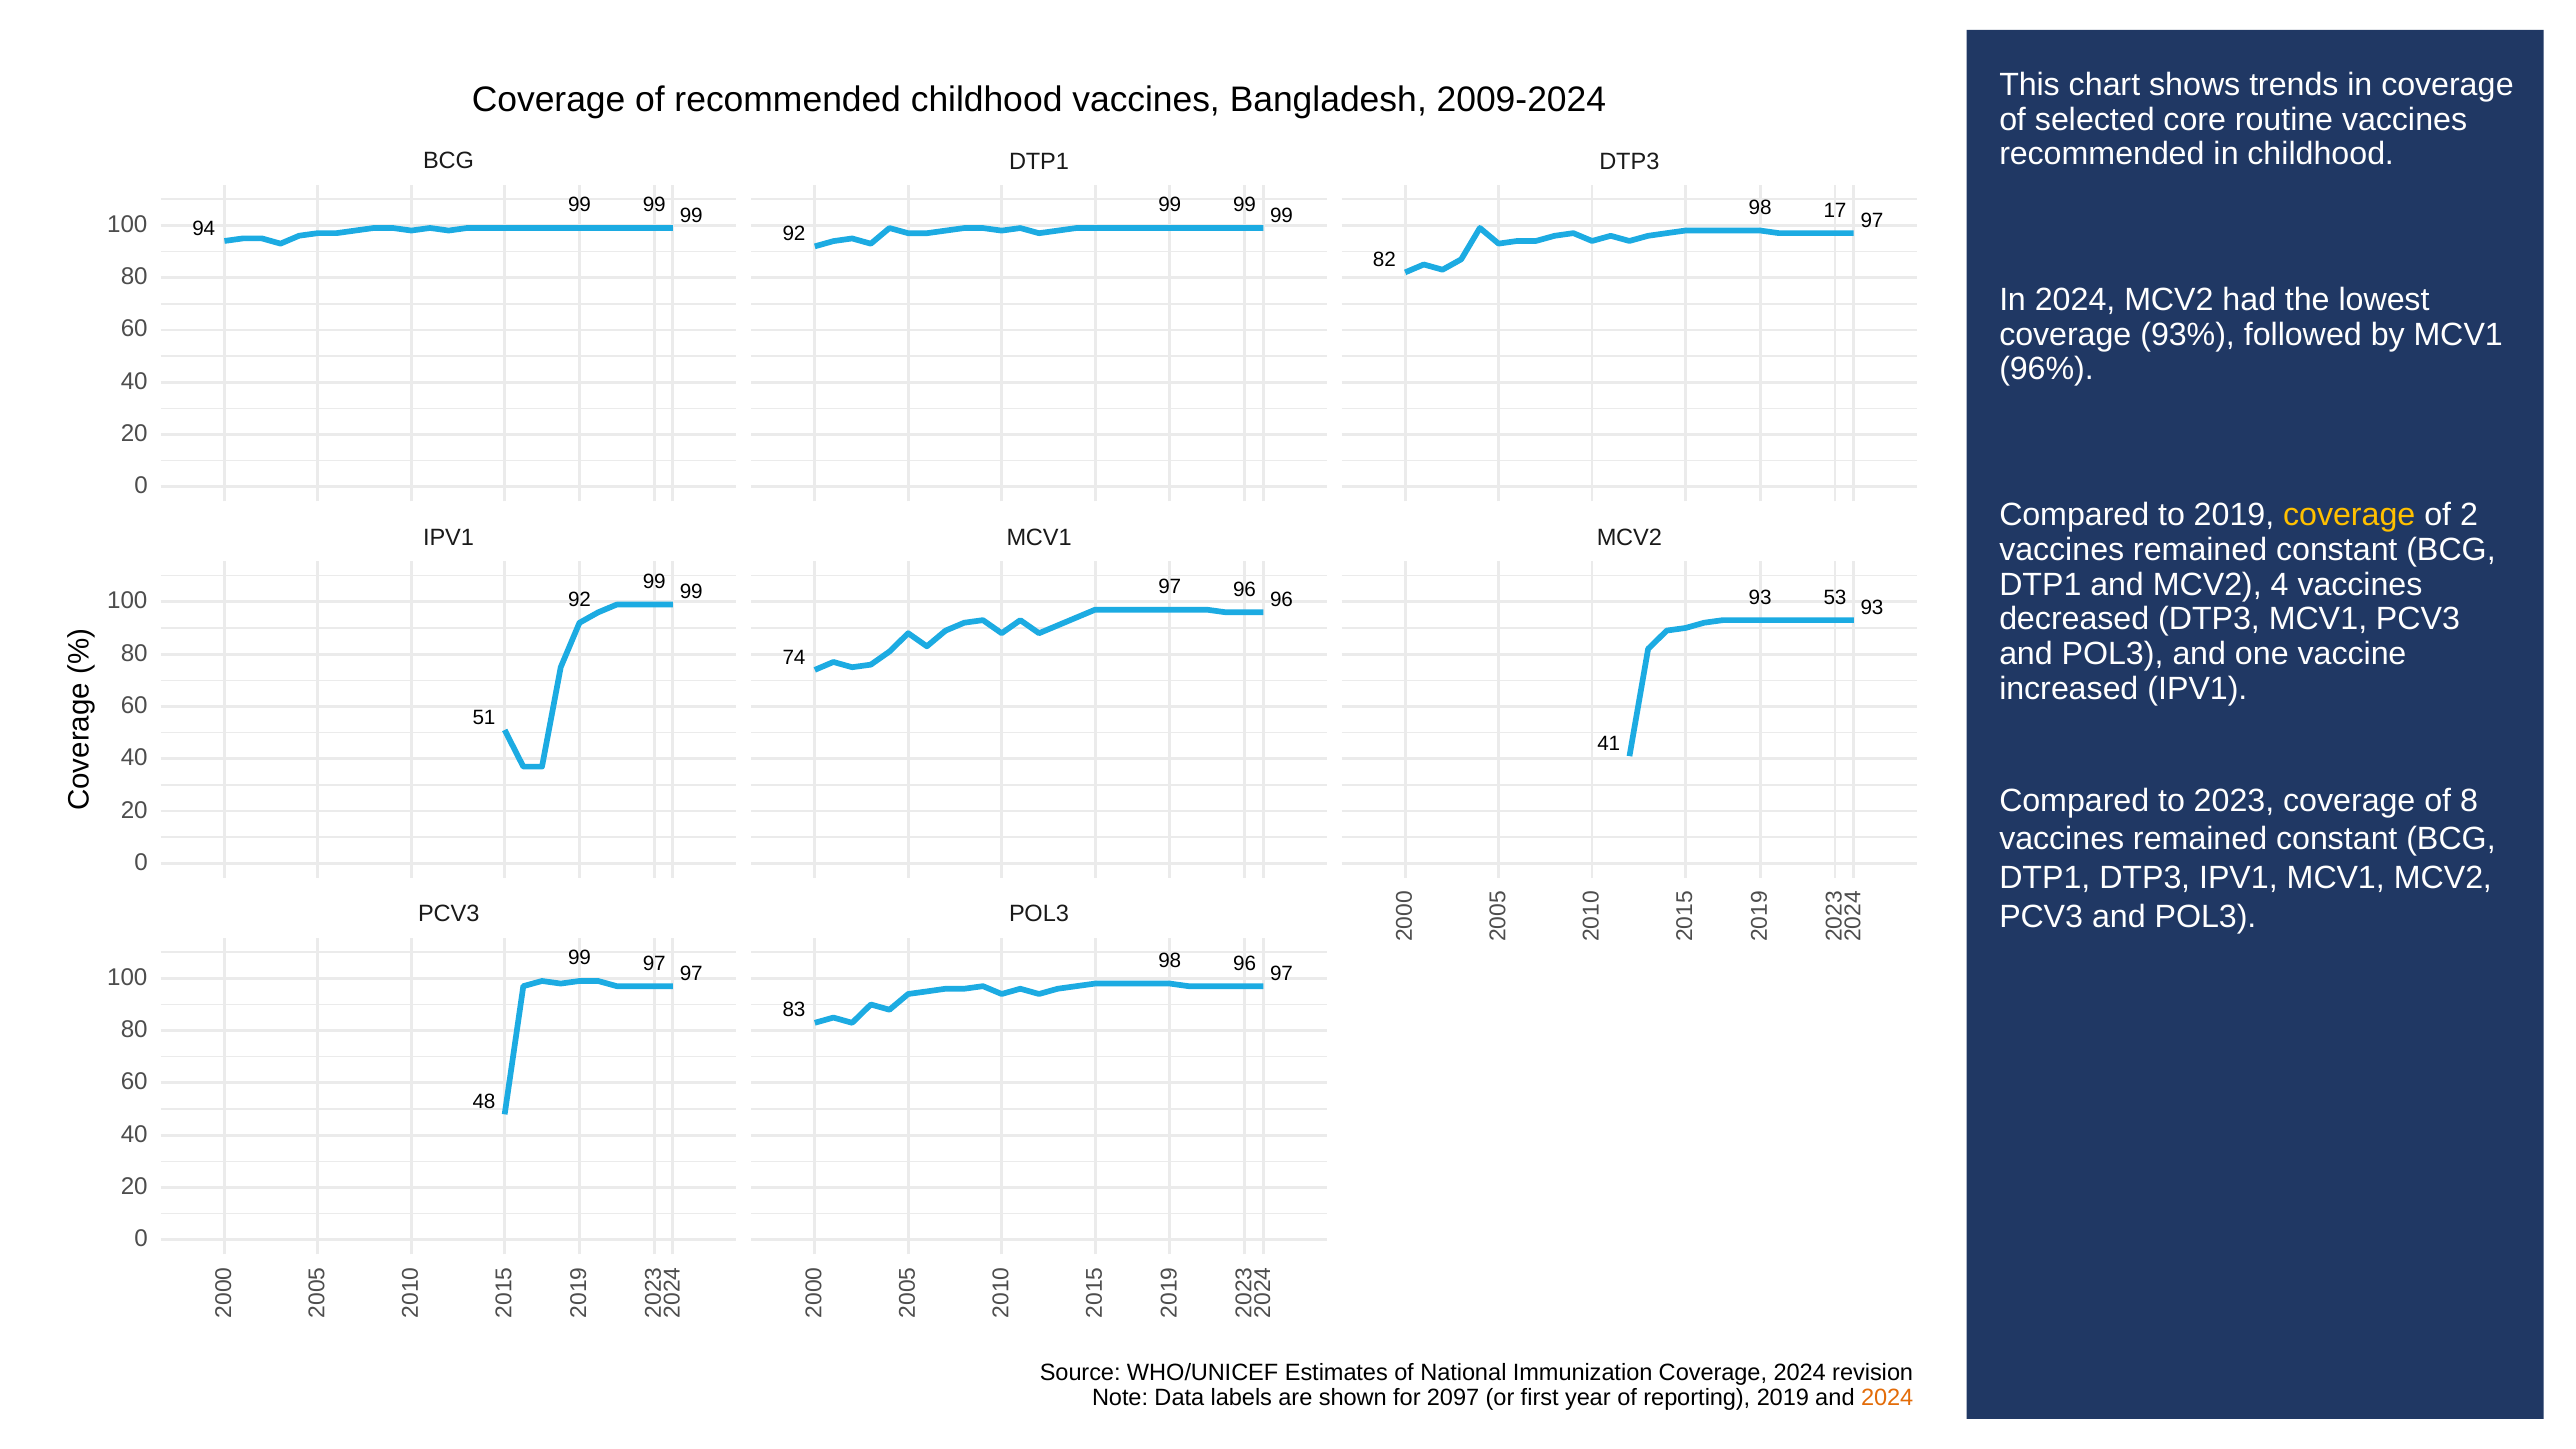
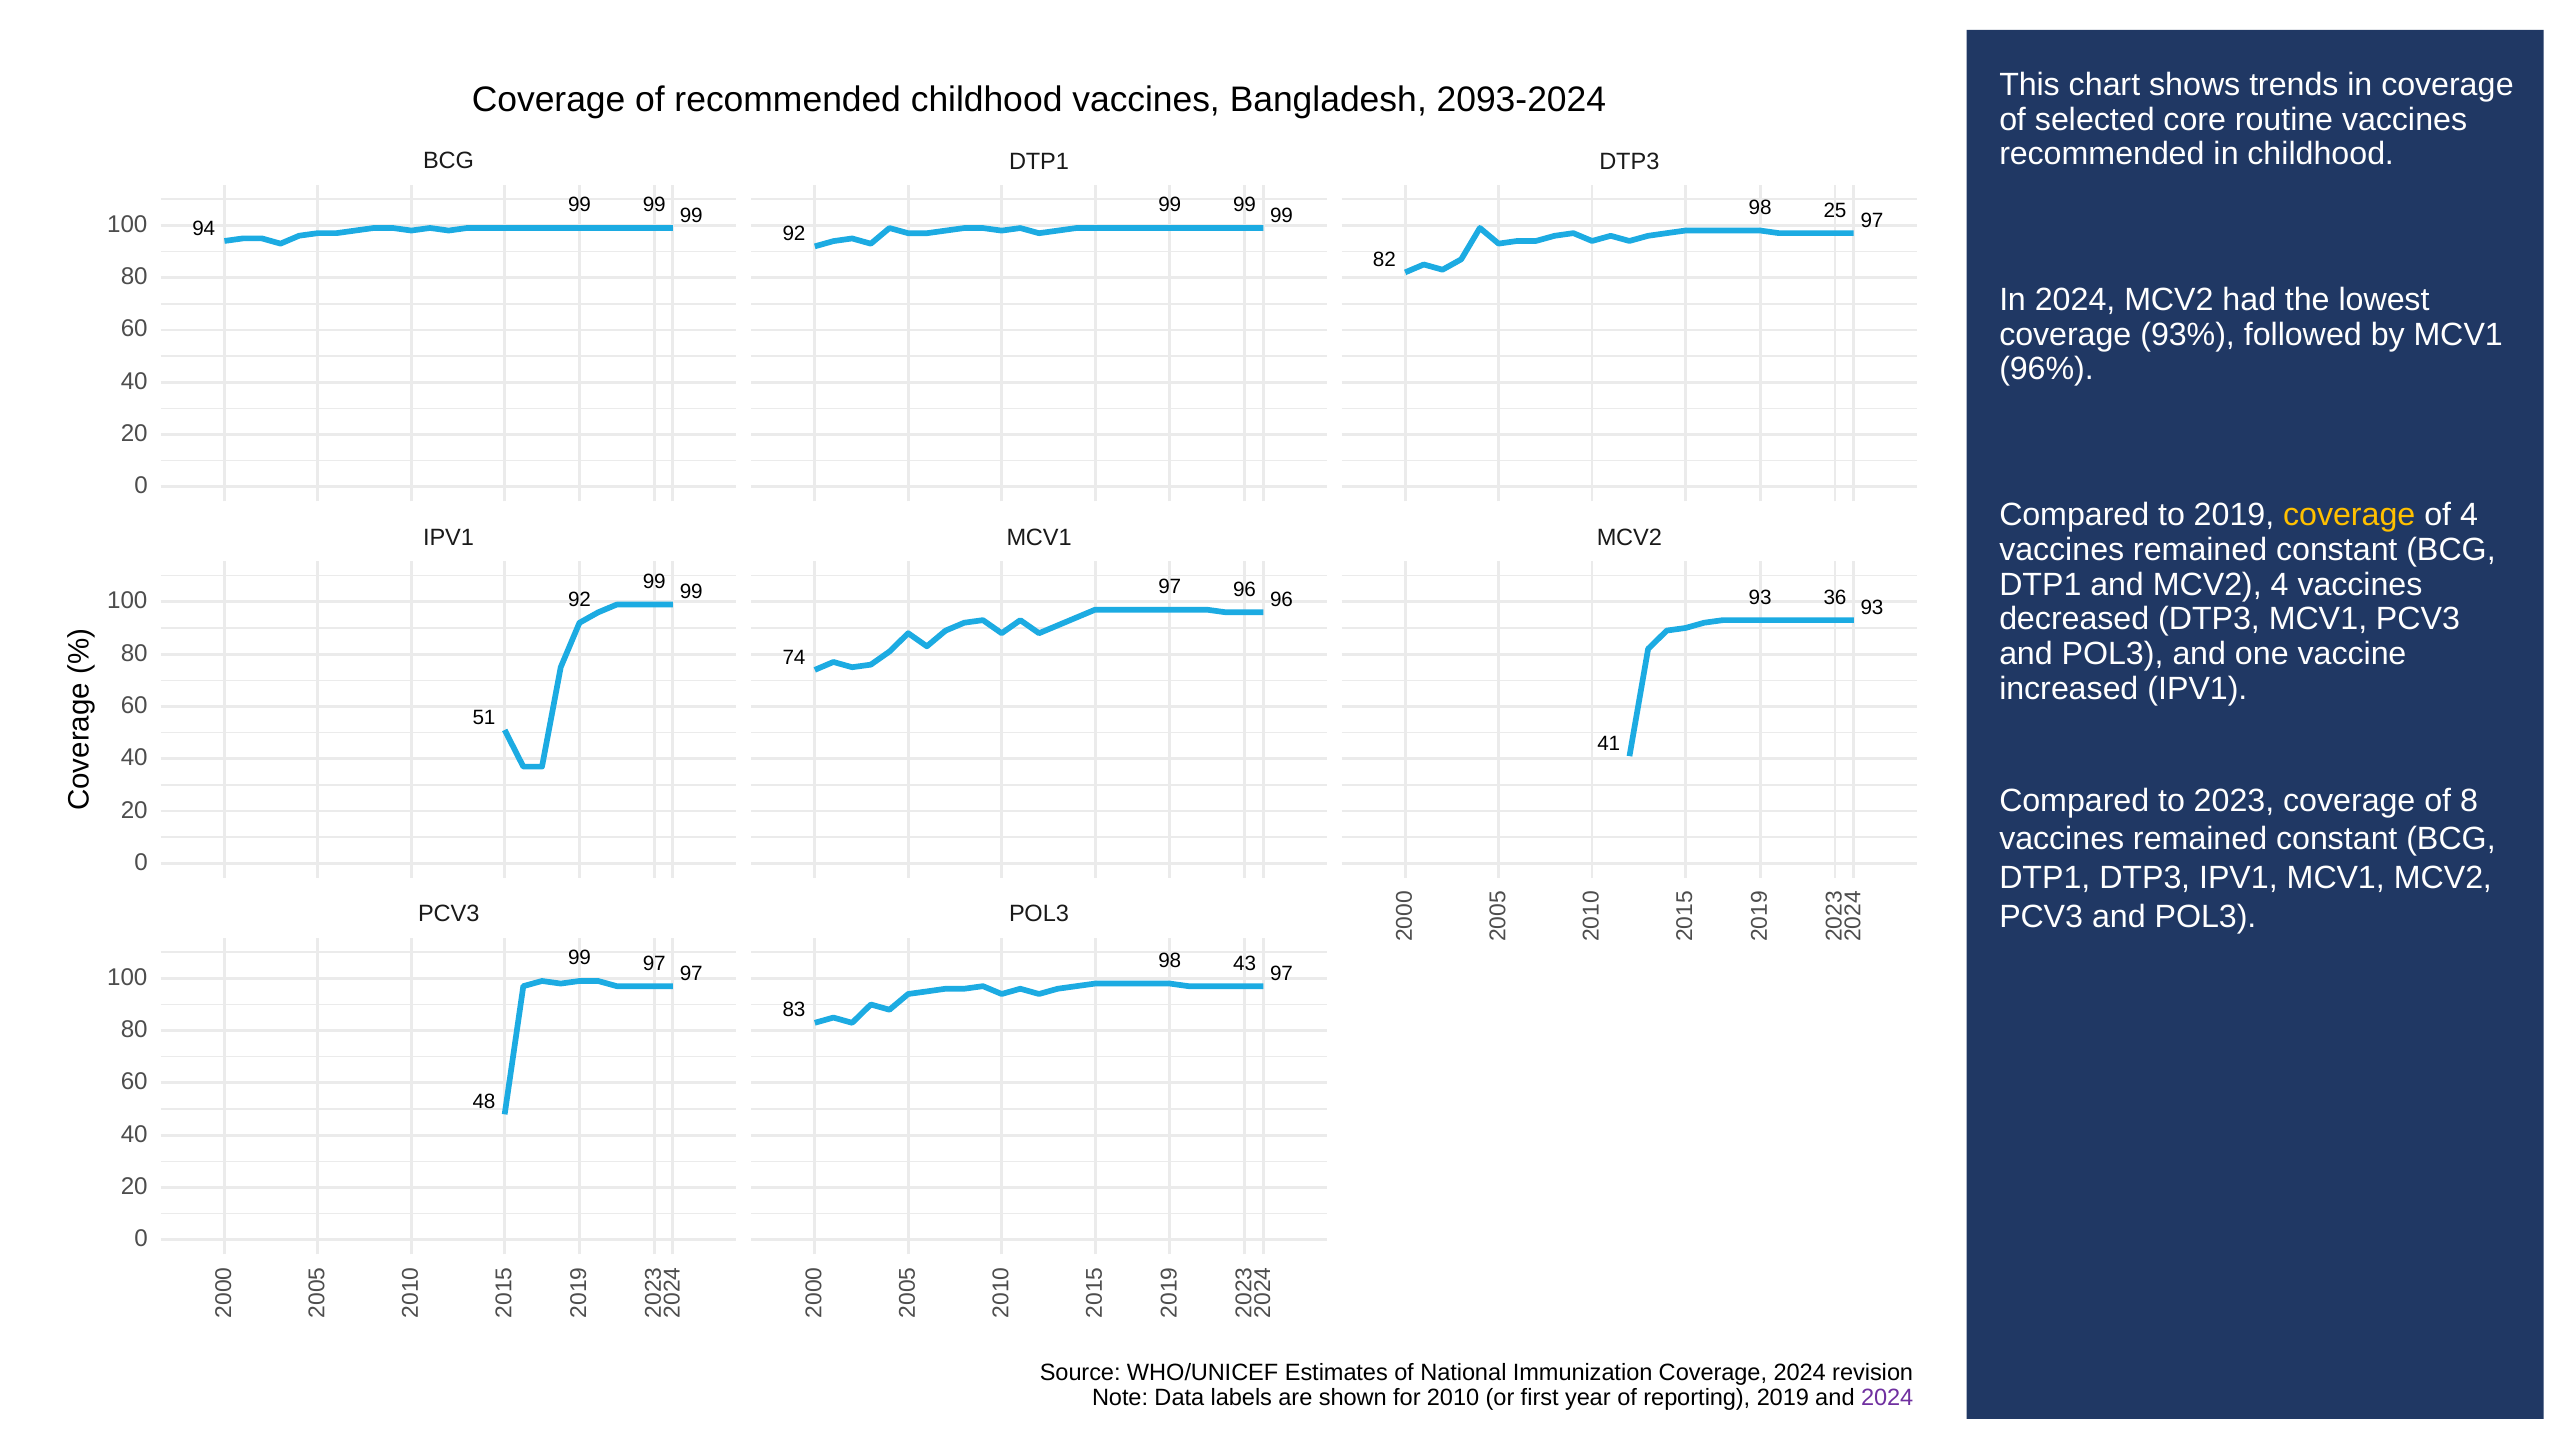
2009-2024: 2009-2024 -> 2093-2024
17: 17 -> 25
of 2: 2 -> 4
53: 53 -> 36
98 96: 96 -> 43
2097: 2097 -> 2010
2024 at (1887, 1398) colour: orange -> purple
